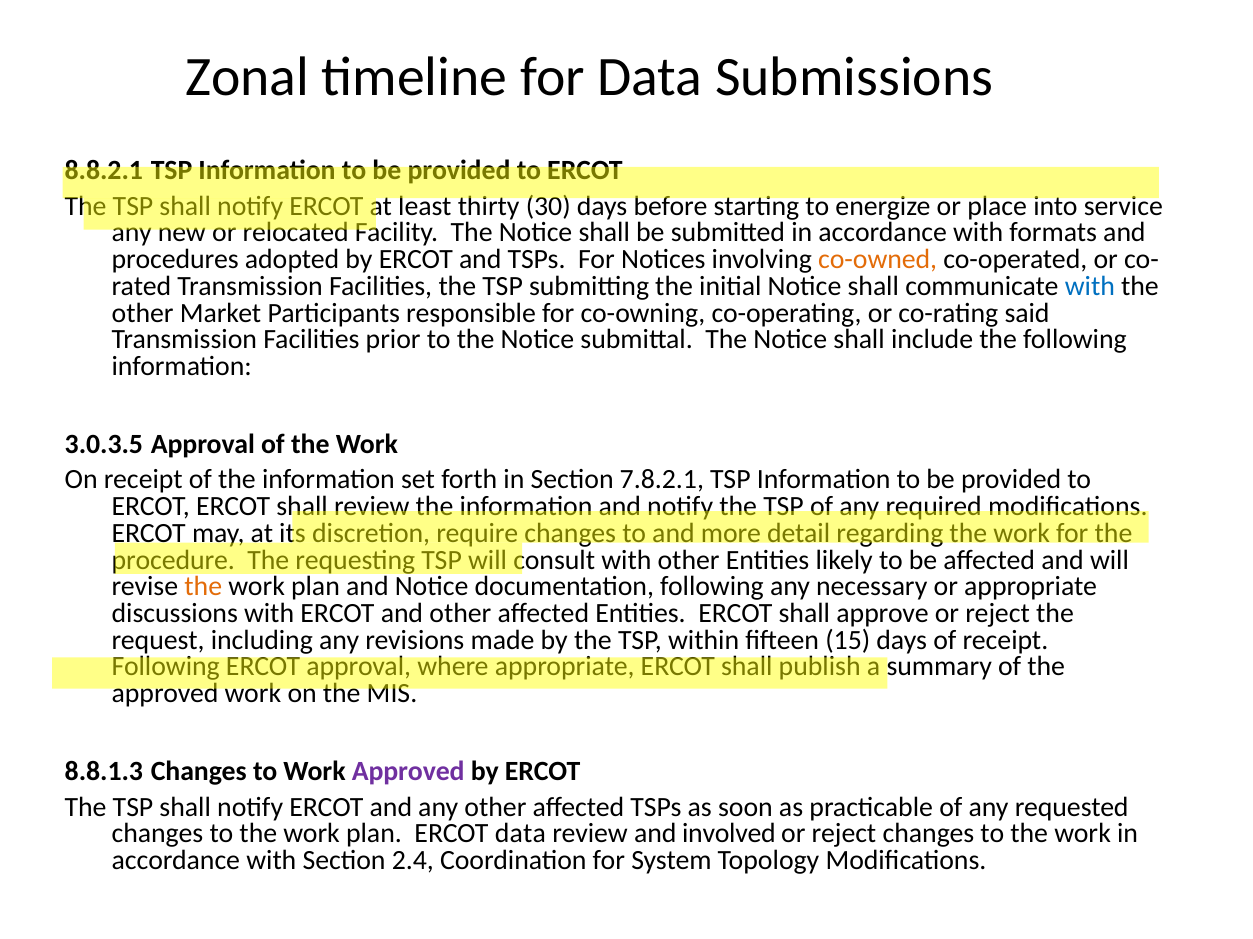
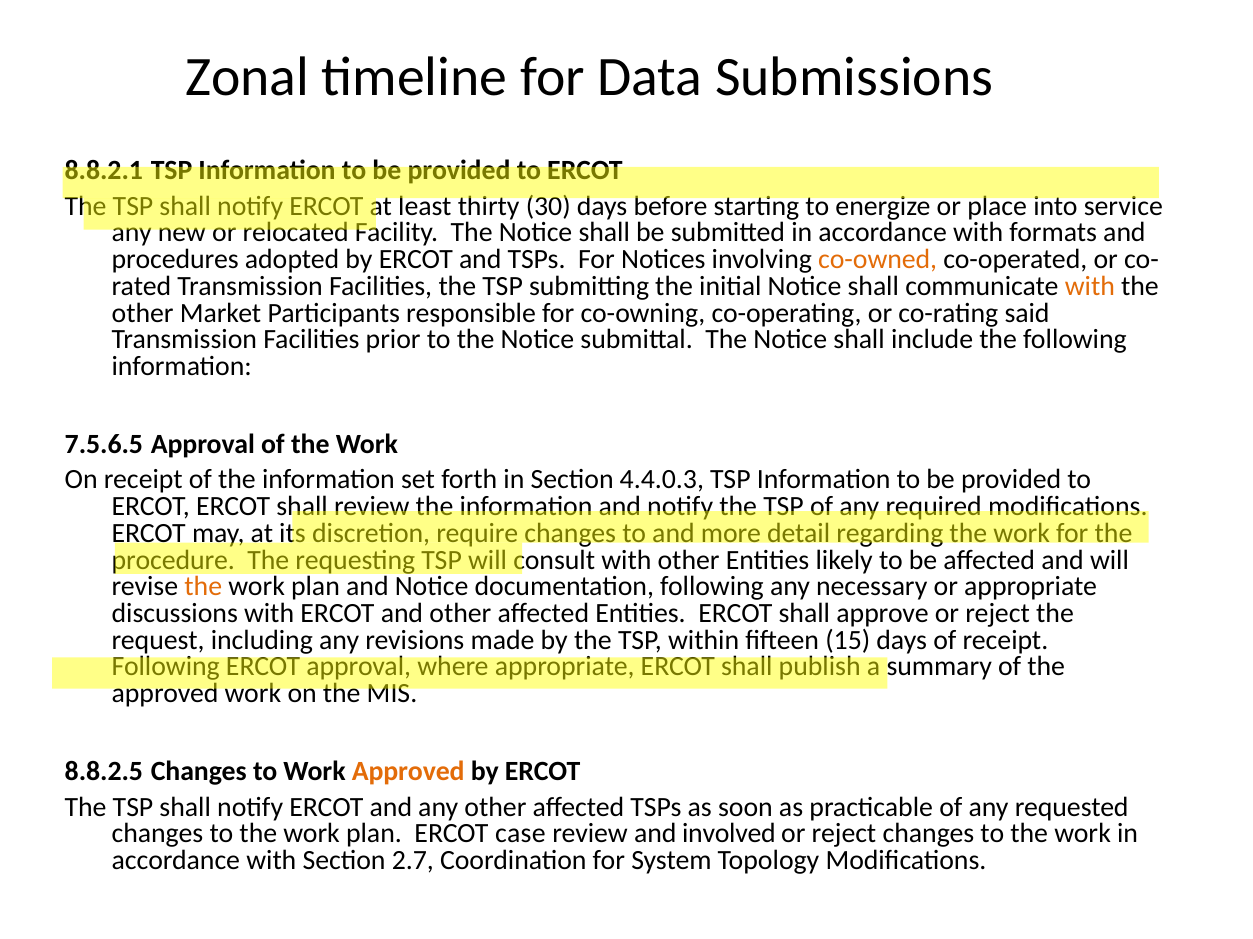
with at (1090, 286) colour: blue -> orange
3.0.3.5: 3.0.3.5 -> 7.5.6.5
7.8.2.1: 7.8.2.1 -> 4.4.0.3
8.8.1.3: 8.8.1.3 -> 8.8.2.5
Approved at (408, 772) colour: purple -> orange
ERCOT data: data -> case
2.4: 2.4 -> 2.7
